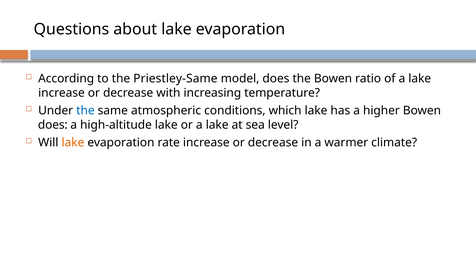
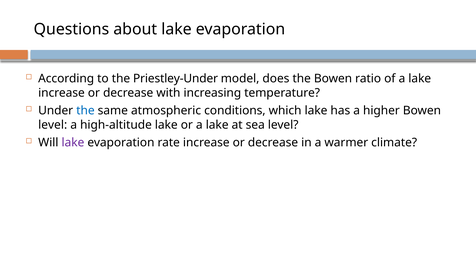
Priestley-Same: Priestley-Same -> Priestley-Under
does at (53, 125): does -> level
lake at (73, 143) colour: orange -> purple
